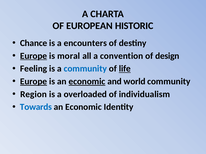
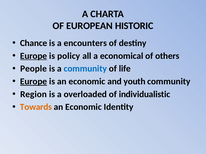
moral: moral -> policy
convention: convention -> economical
design: design -> others
Feeling: Feeling -> People
life underline: present -> none
economic at (87, 82) underline: present -> none
world: world -> youth
individualism: individualism -> individualistic
Towards colour: blue -> orange
